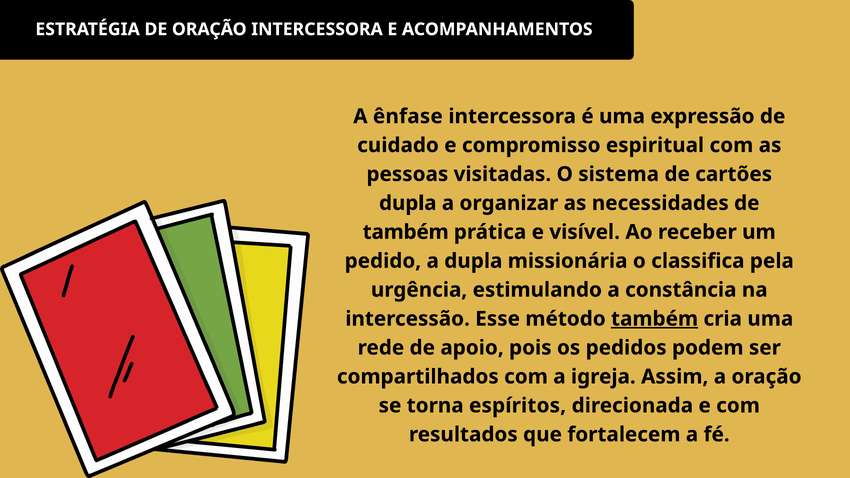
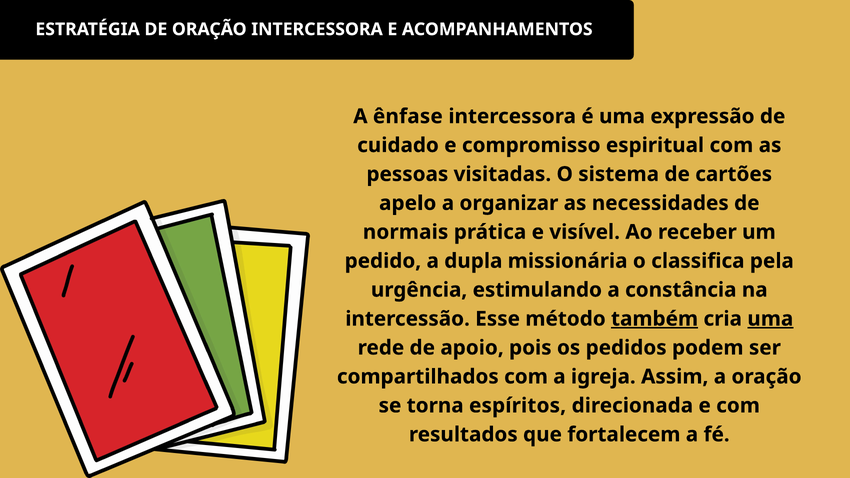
dupla at (408, 203): dupla -> apelo
também at (406, 232): também -> normais
uma at (770, 319) underline: none -> present
